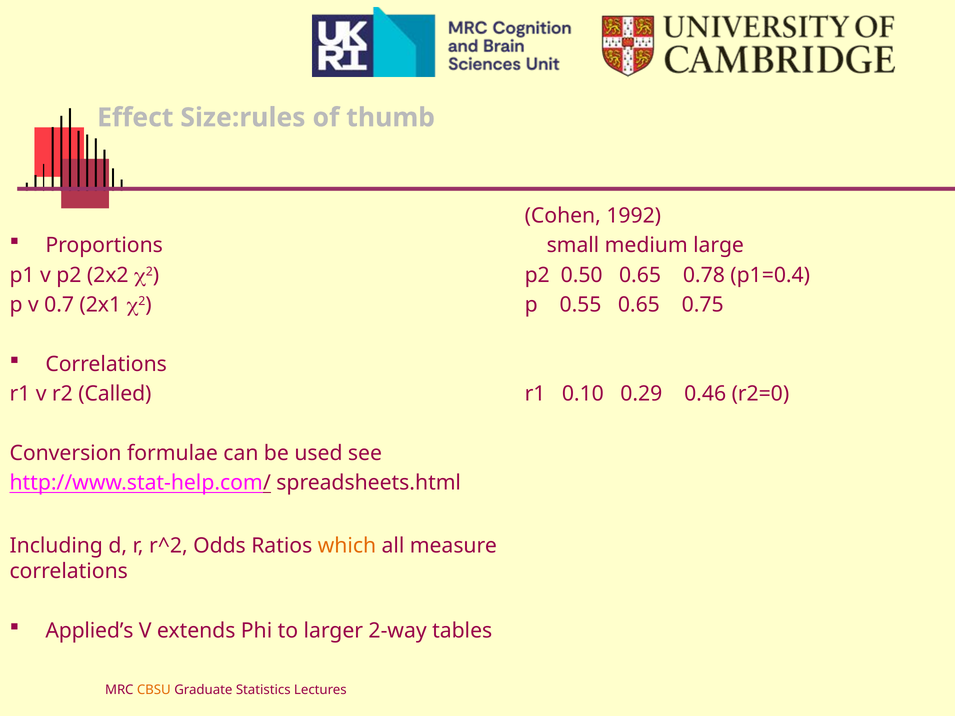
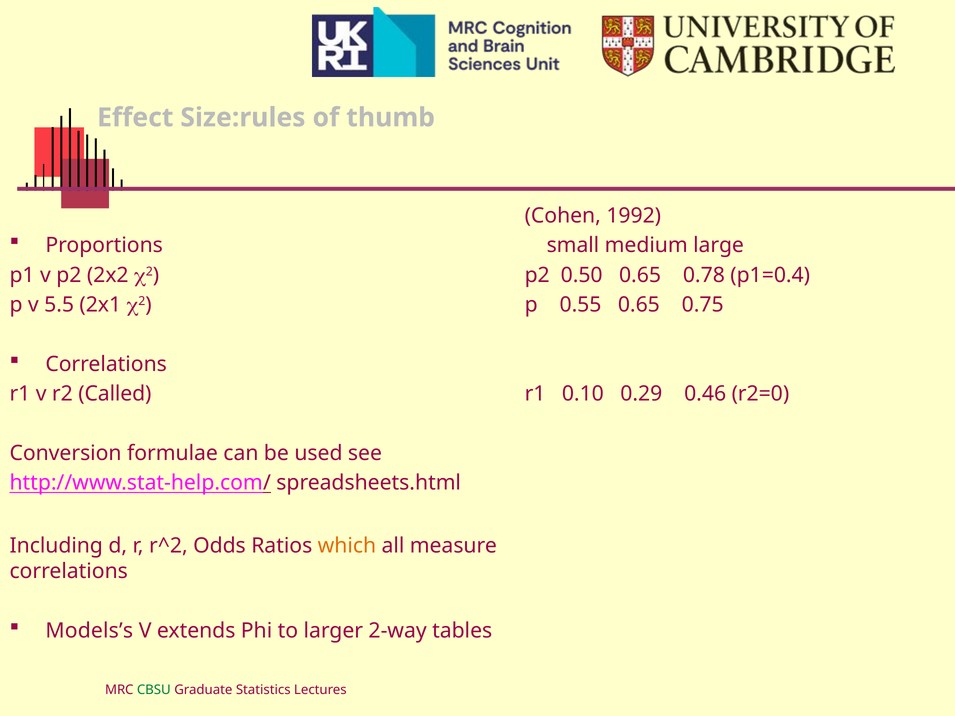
0.7: 0.7 -> 5.5
Applied’s: Applied’s -> Models’s
CBSU colour: orange -> green
